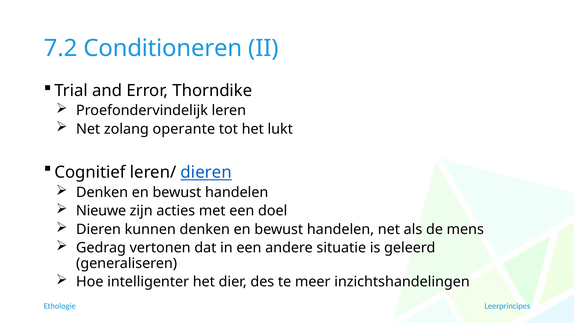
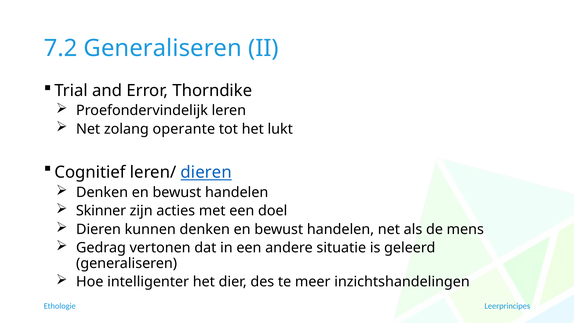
7.2 Conditioneren: Conditioneren -> Generaliseren
Nieuwe: Nieuwe -> Skinner
